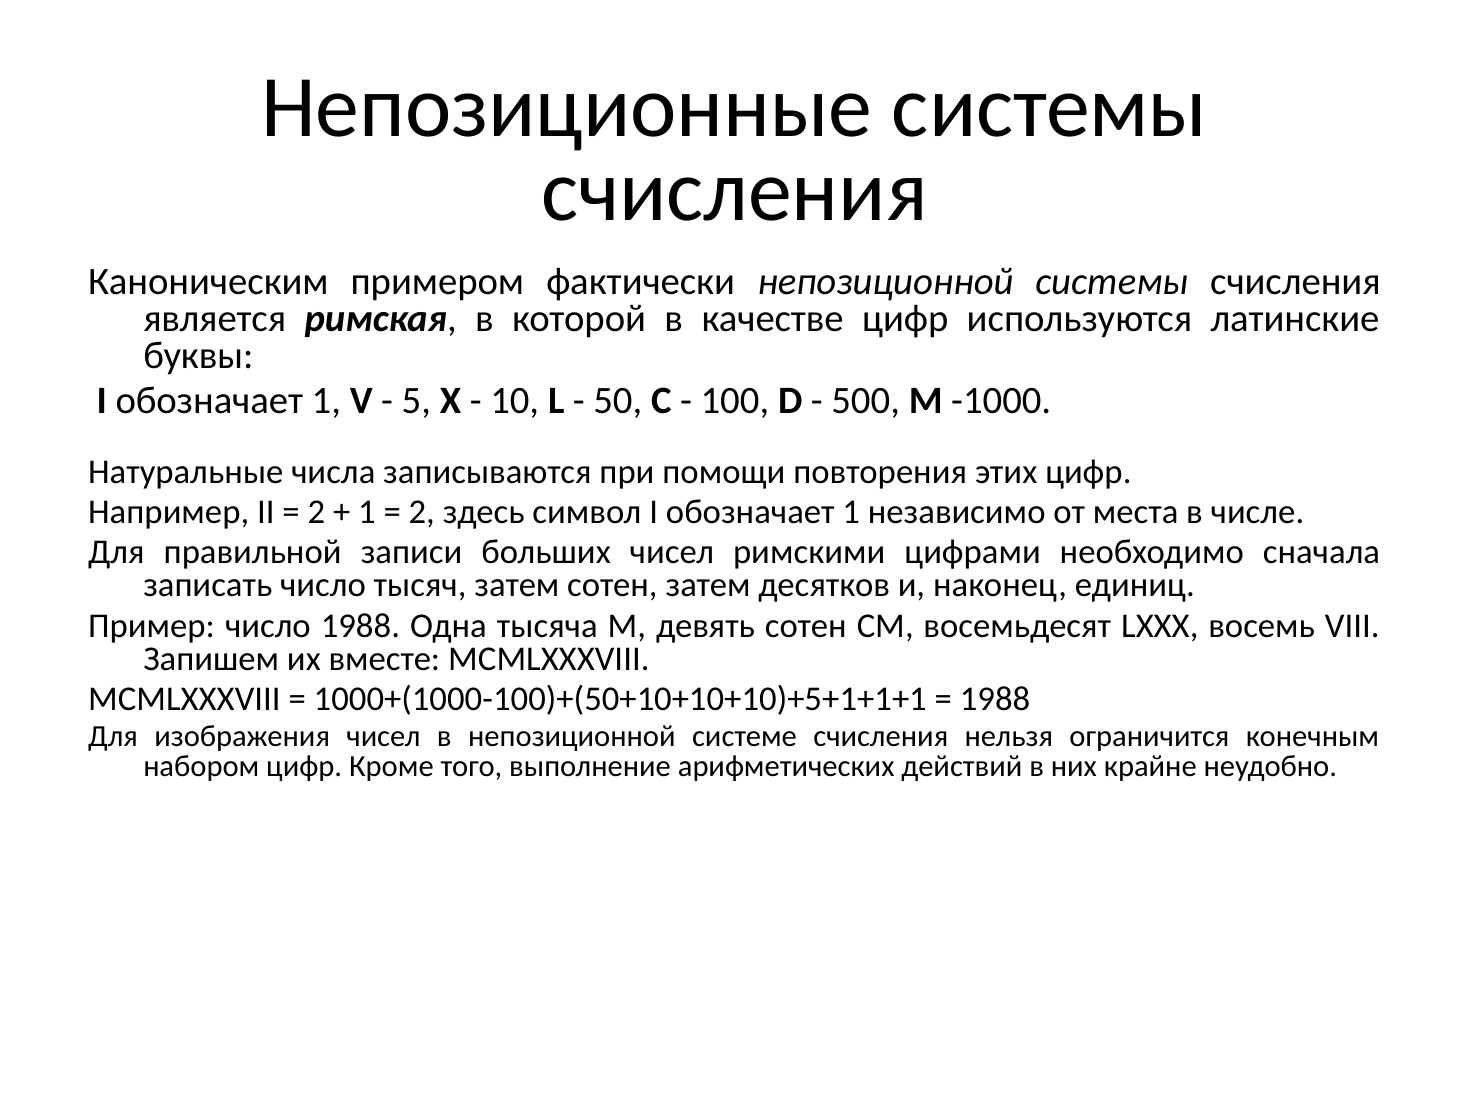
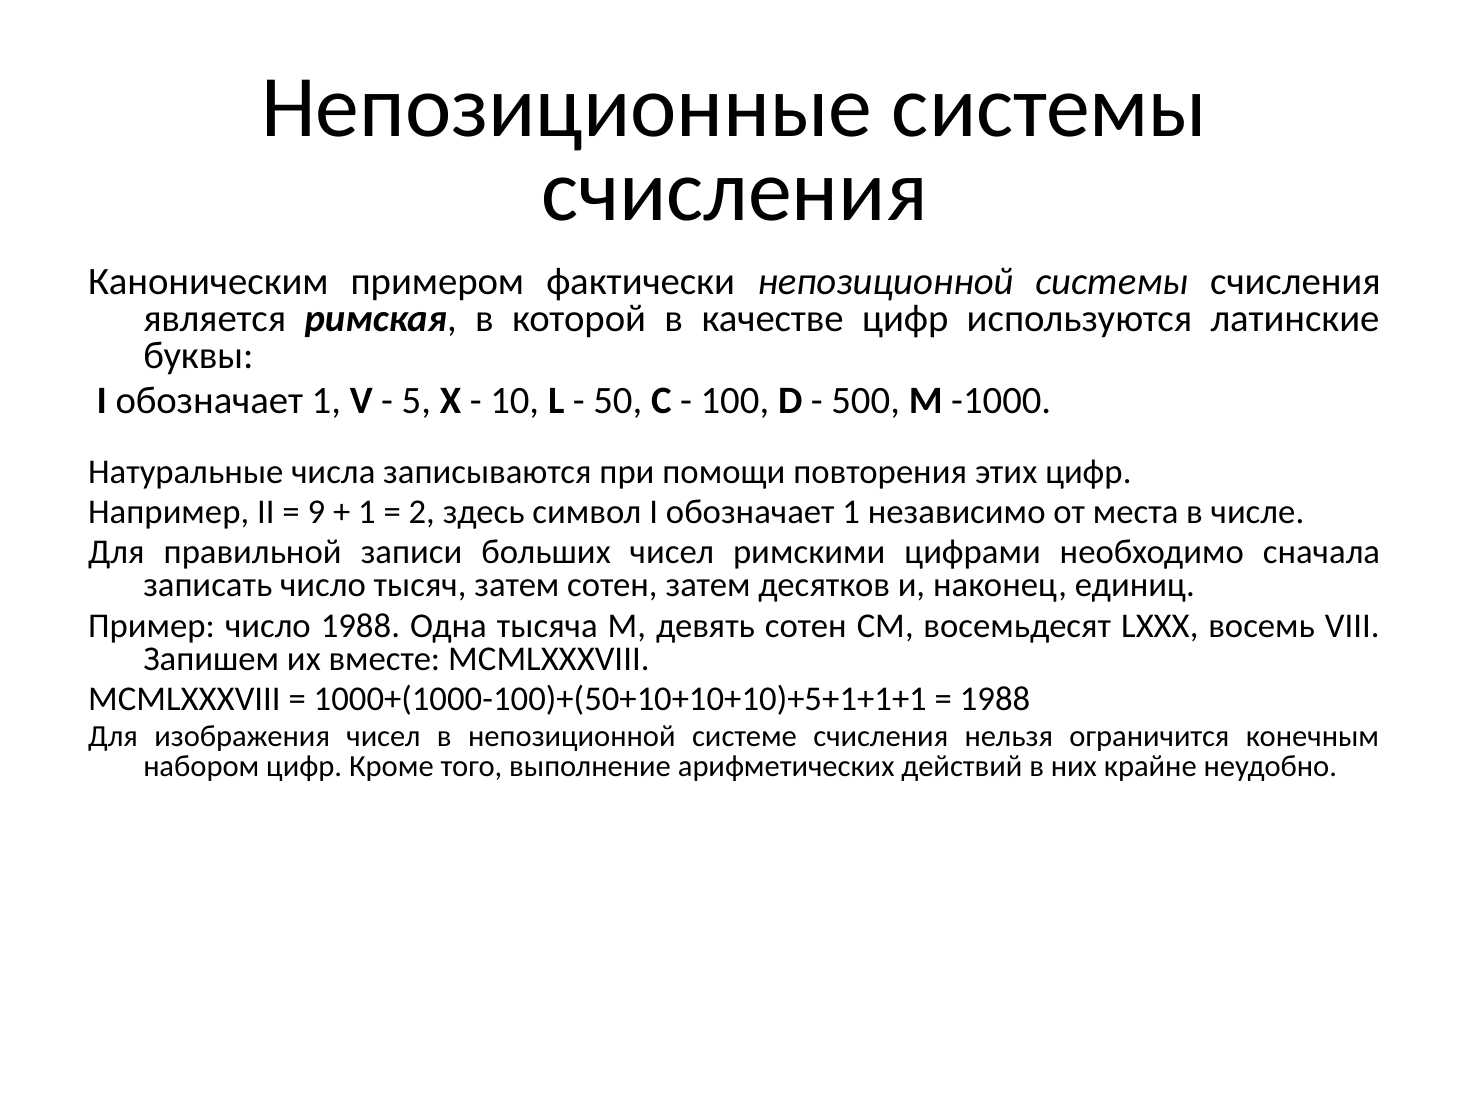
2 at (316, 512): 2 -> 9
